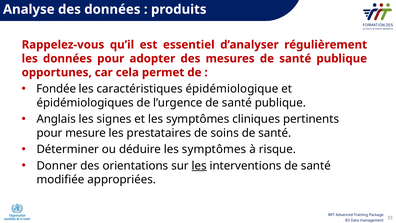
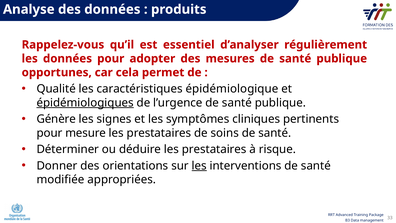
Fondée: Fondée -> Qualité
épidémiologiques underline: none -> present
Anglais: Anglais -> Génère
déduire les symptômes: symptômes -> prestataires
